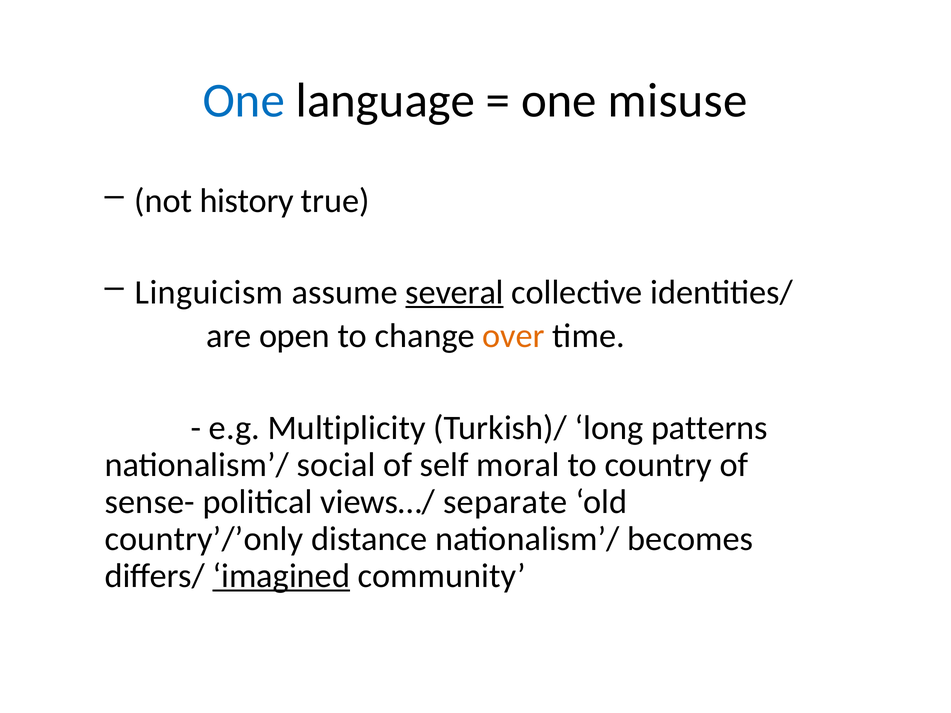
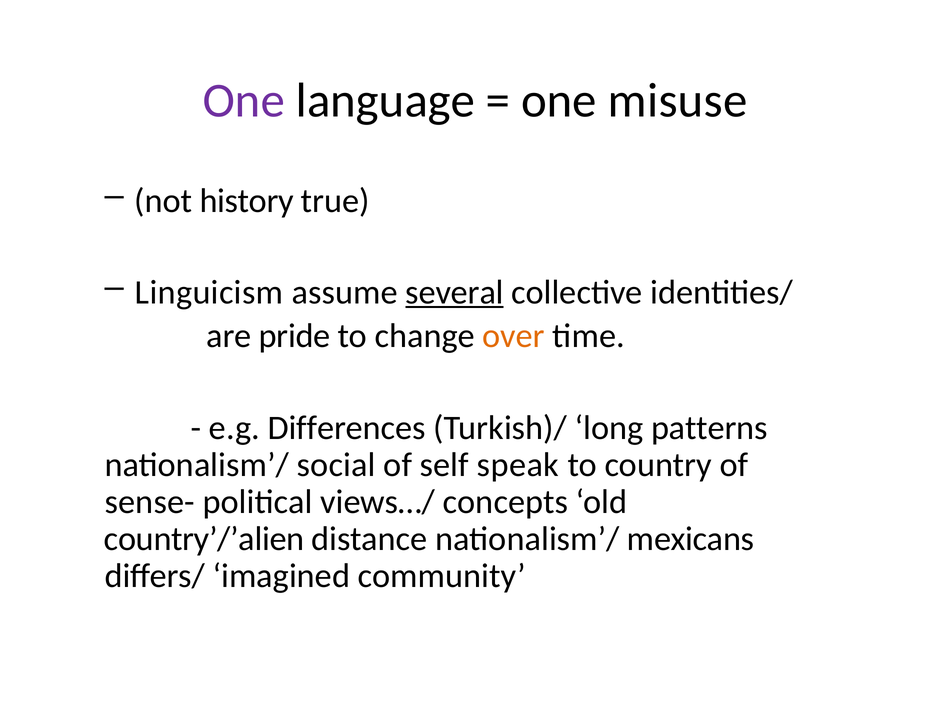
One at (244, 101) colour: blue -> purple
open: open -> pride
Multiplicity: Multiplicity -> Differences
moral: moral -> speak
separate: separate -> concepts
country’/’only: country’/’only -> country’/’alien
becomes: becomes -> mexicans
imagined underline: present -> none
